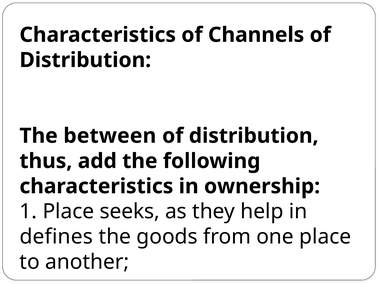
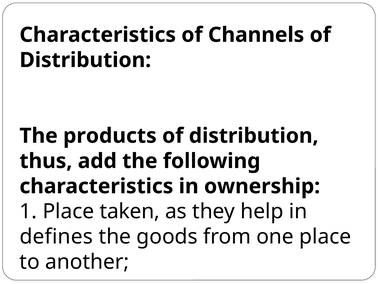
between: between -> products
seeks: seeks -> taken
